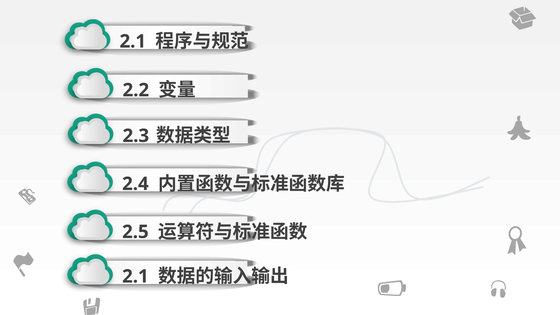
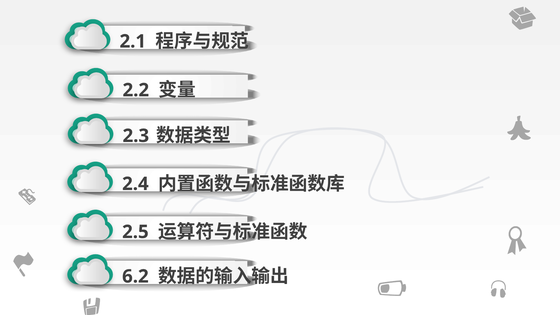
2.1 at (135, 276): 2.1 -> 6.2
